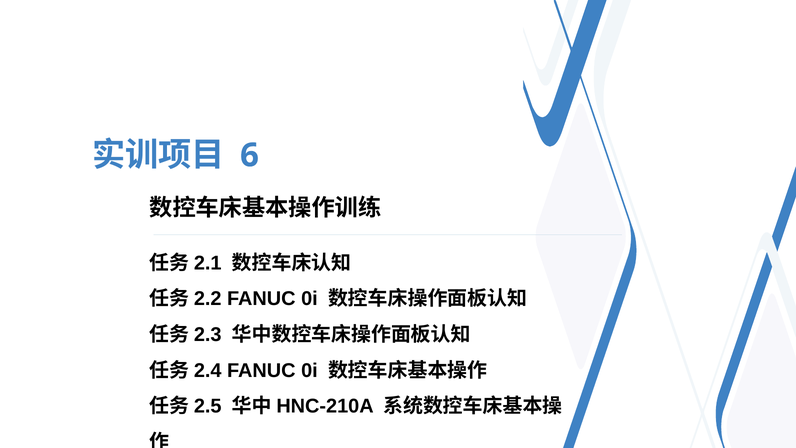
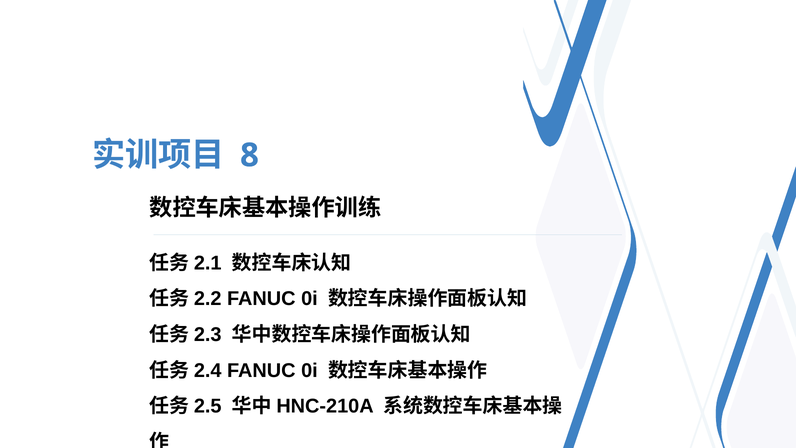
6: 6 -> 8
